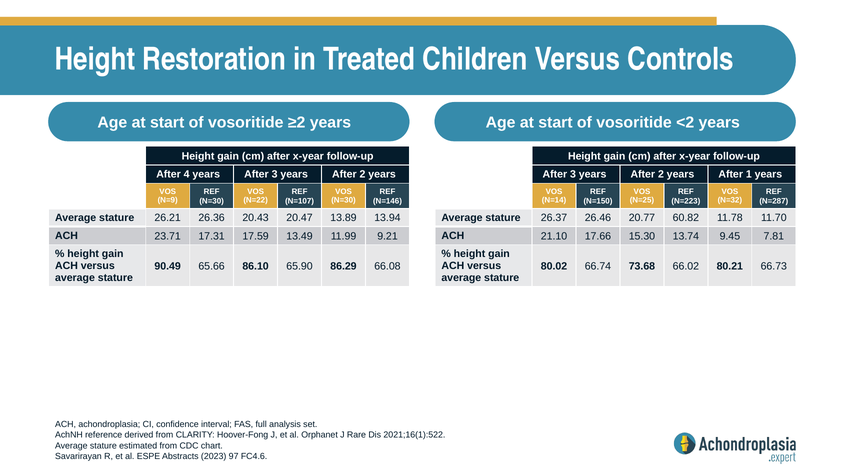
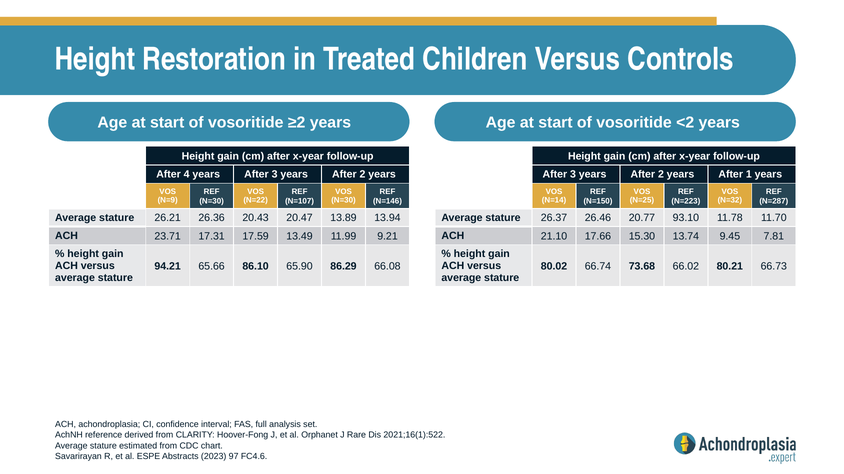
60.82: 60.82 -> 93.10
90.49: 90.49 -> 94.21
